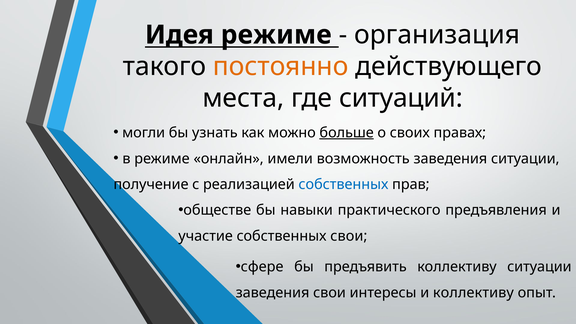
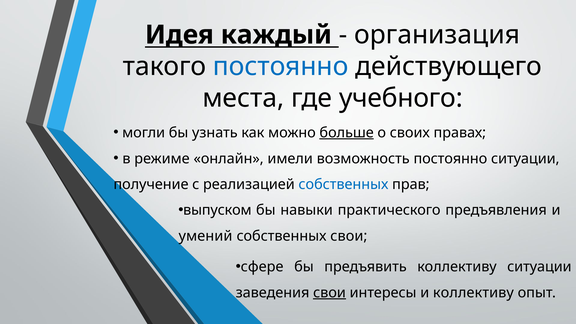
Идея режиме: режиме -> каждый
постоянно at (281, 67) colour: orange -> blue
ситуаций: ситуаций -> учебного
возможность заведения: заведения -> постоянно
обществе: обществе -> выпуском
участие: участие -> умений
свои at (329, 293) underline: none -> present
